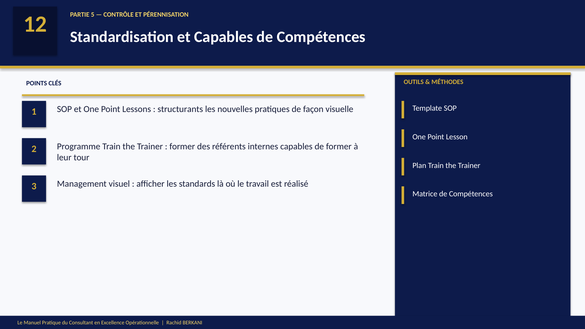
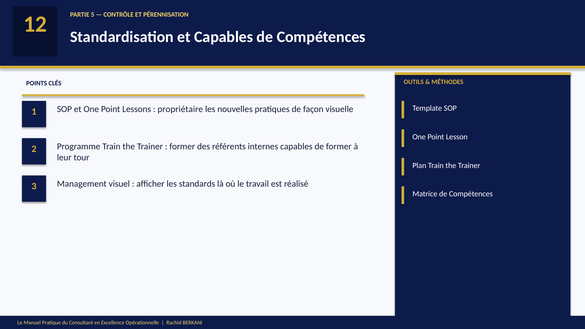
structurants: structurants -> propriétaire
